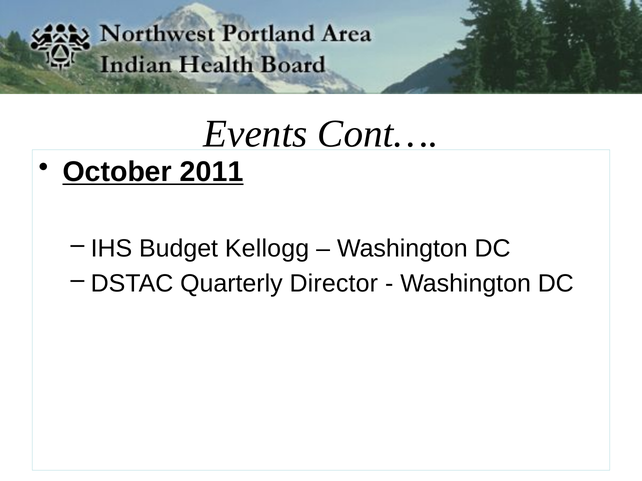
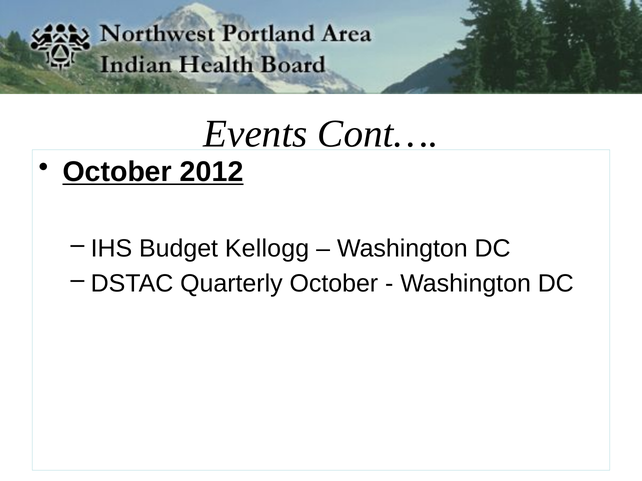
2011: 2011 -> 2012
Quarterly Director: Director -> October
